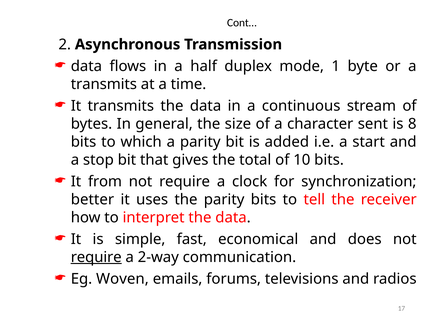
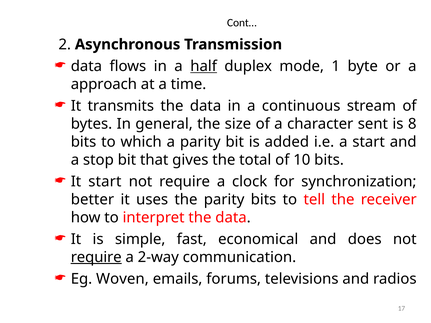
half underline: none -> present
transmits at (104, 84): transmits -> approach
It from: from -> start
